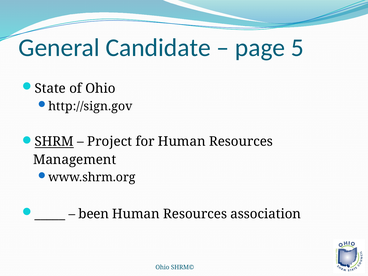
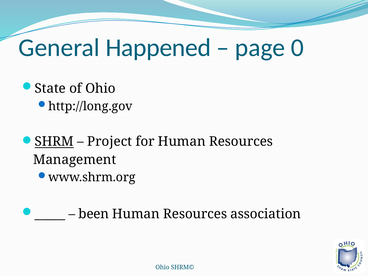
Candidate: Candidate -> Happened
5: 5 -> 0
http://sign.gov: http://sign.gov -> http://long.gov
